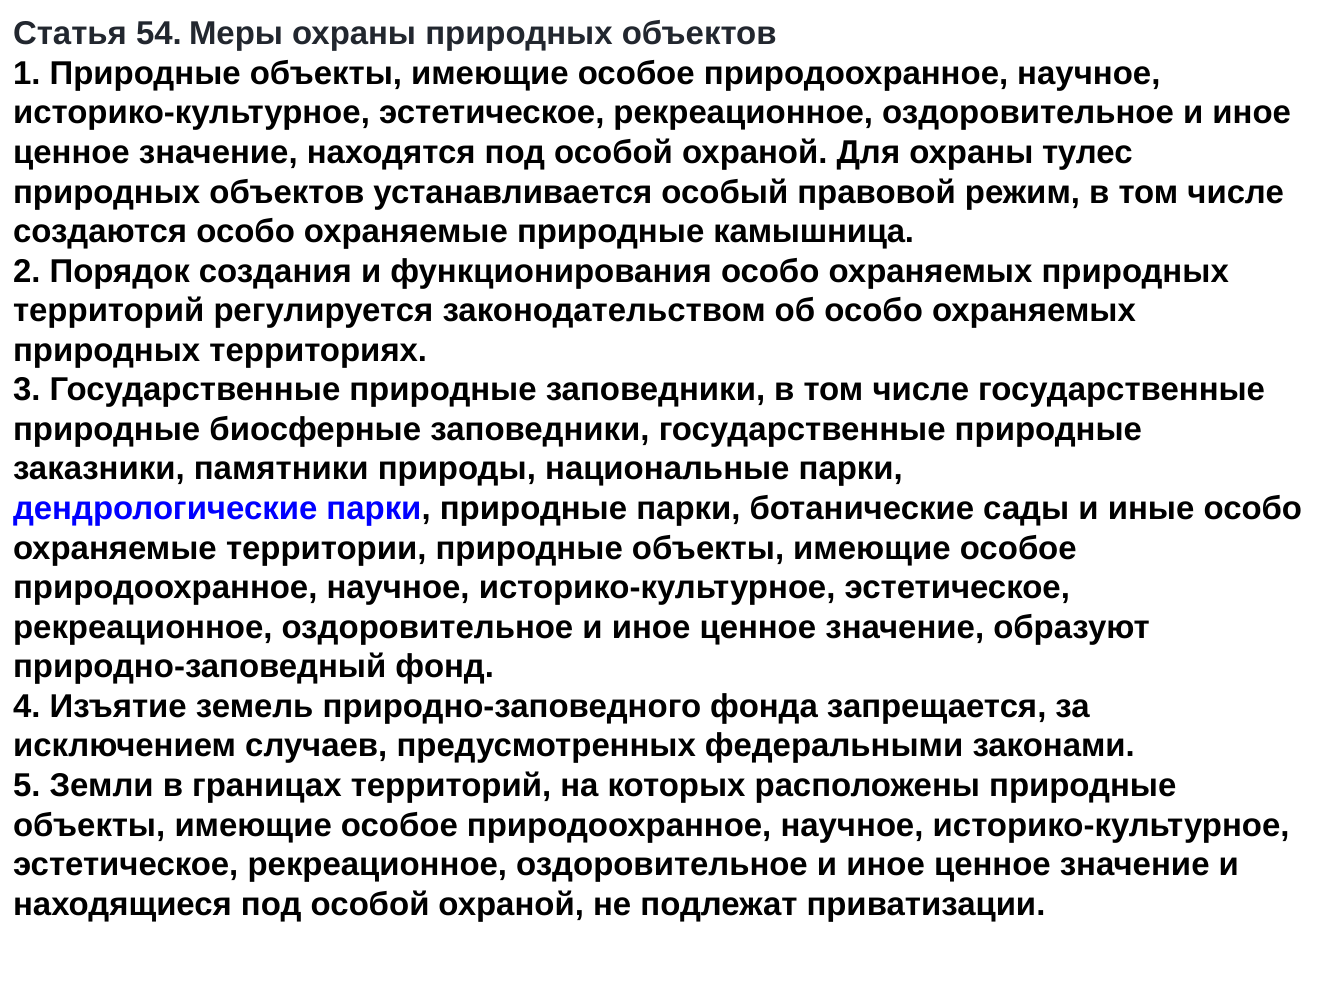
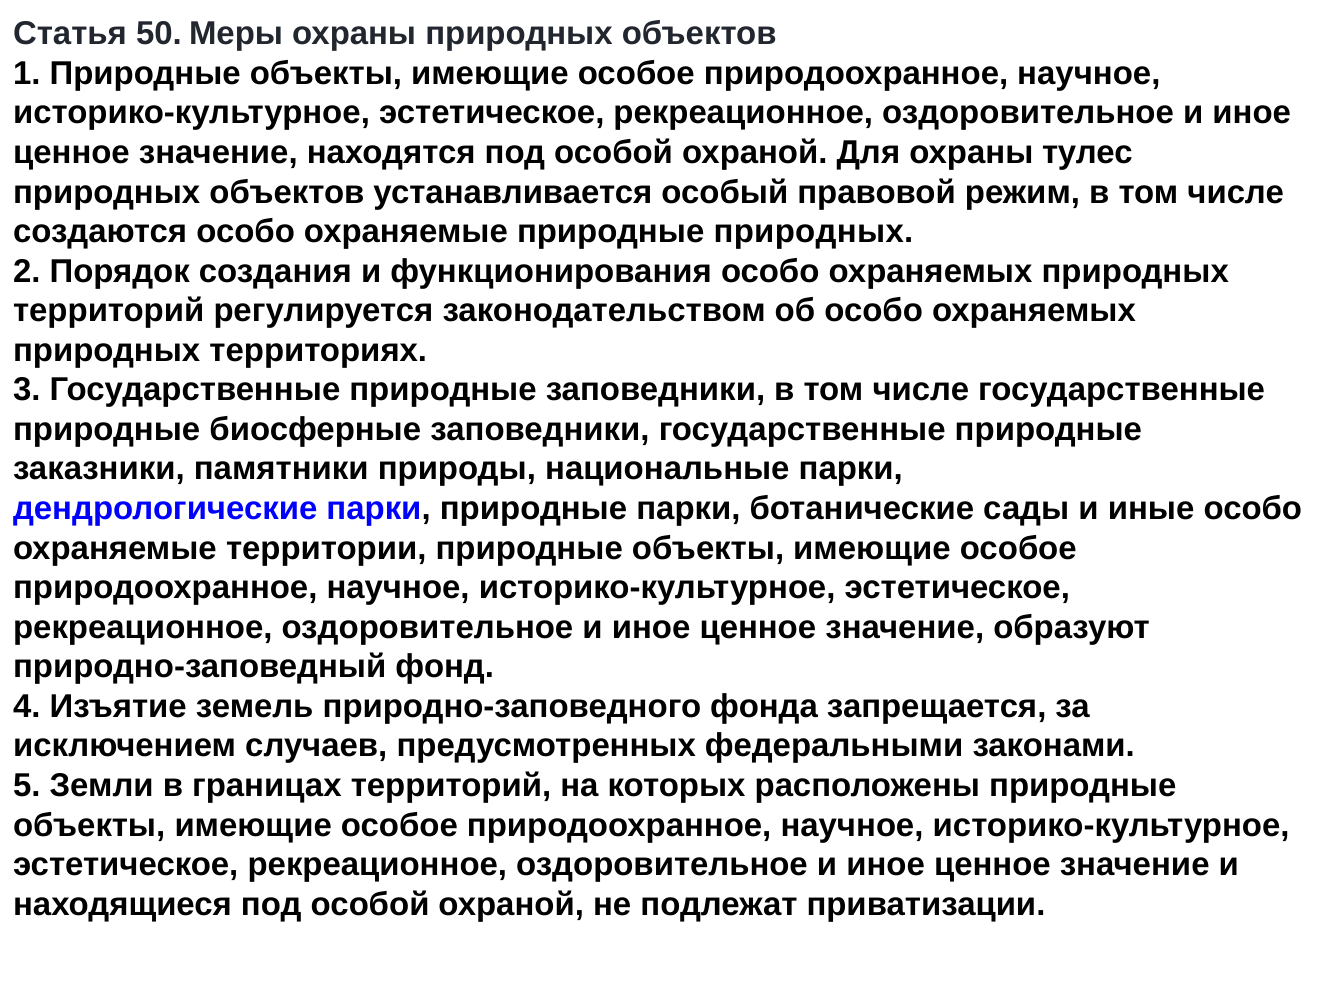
54: 54 -> 50
природные камышница: камышница -> природных
